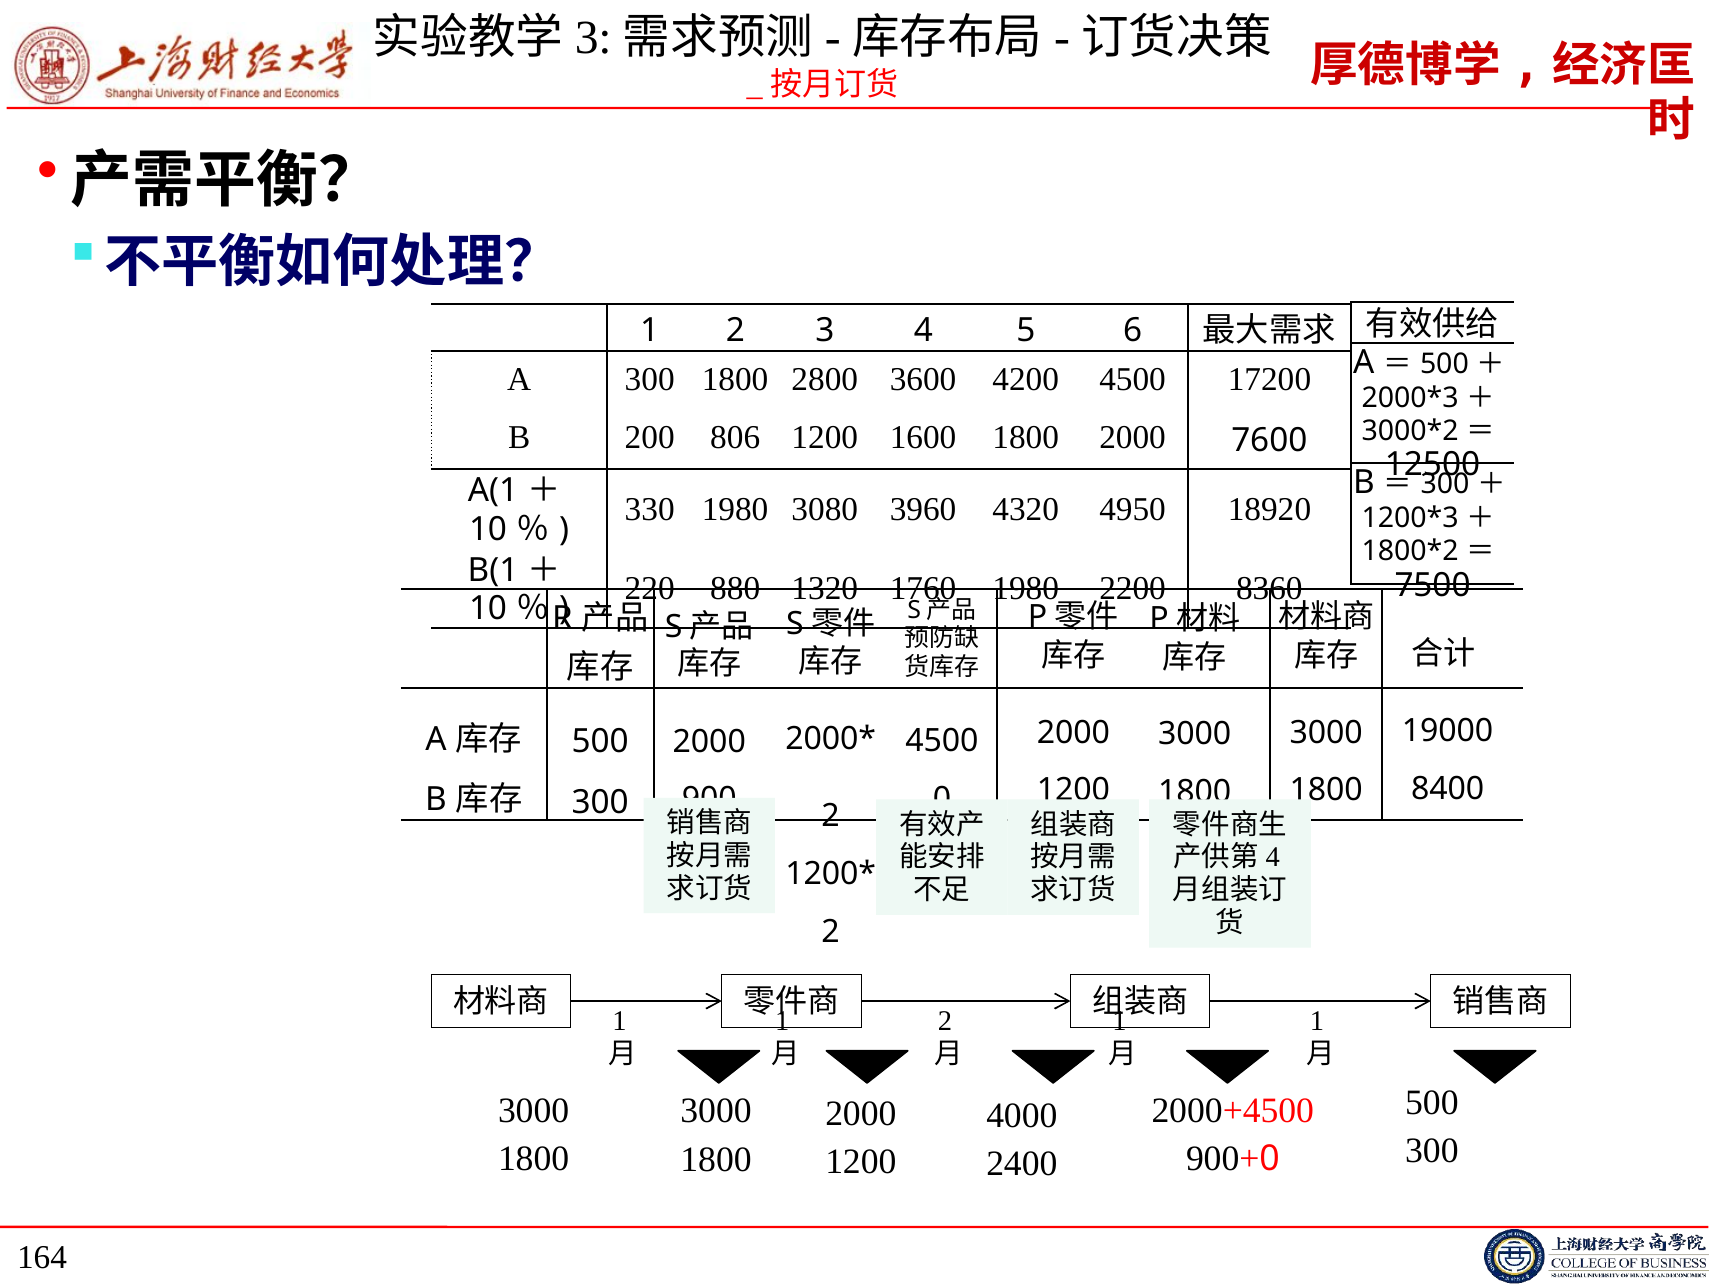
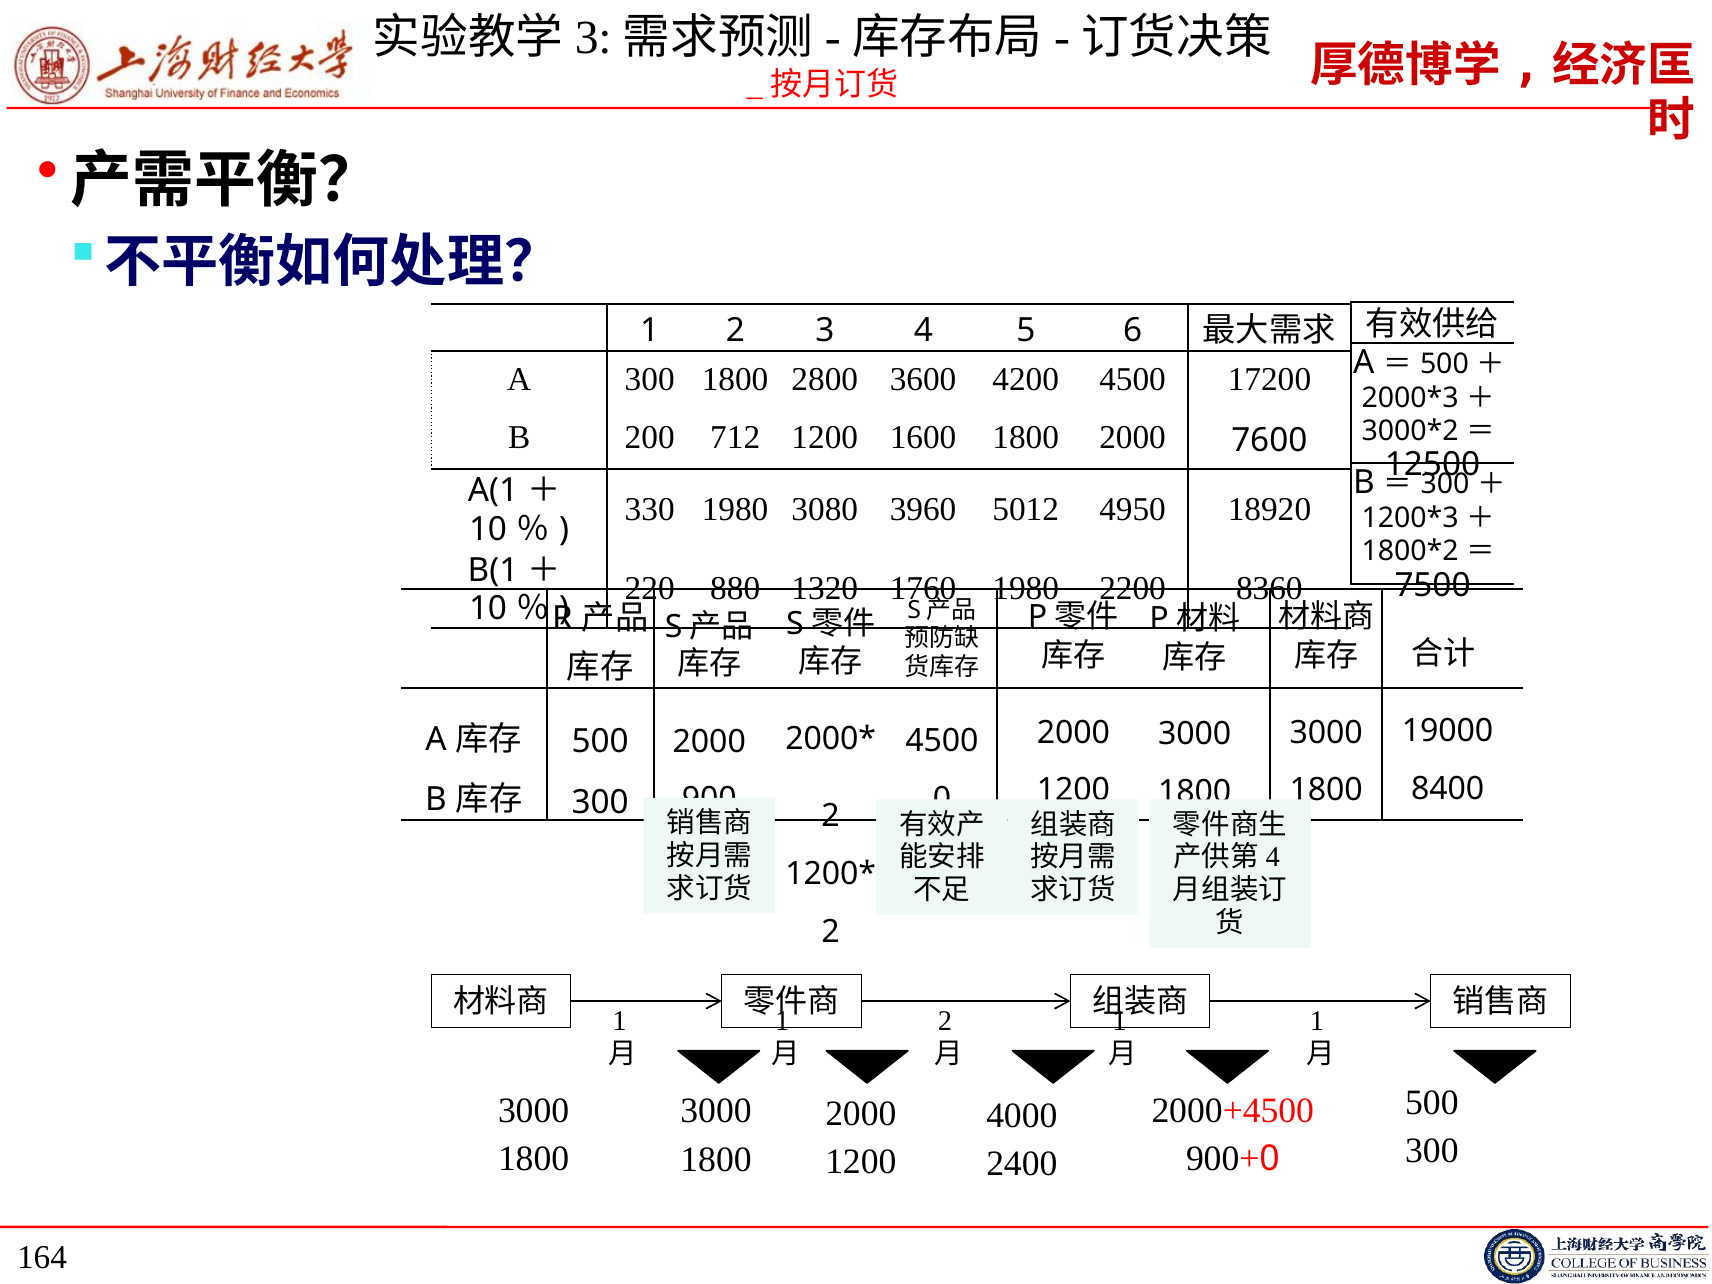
806: 806 -> 712
4320: 4320 -> 5012
